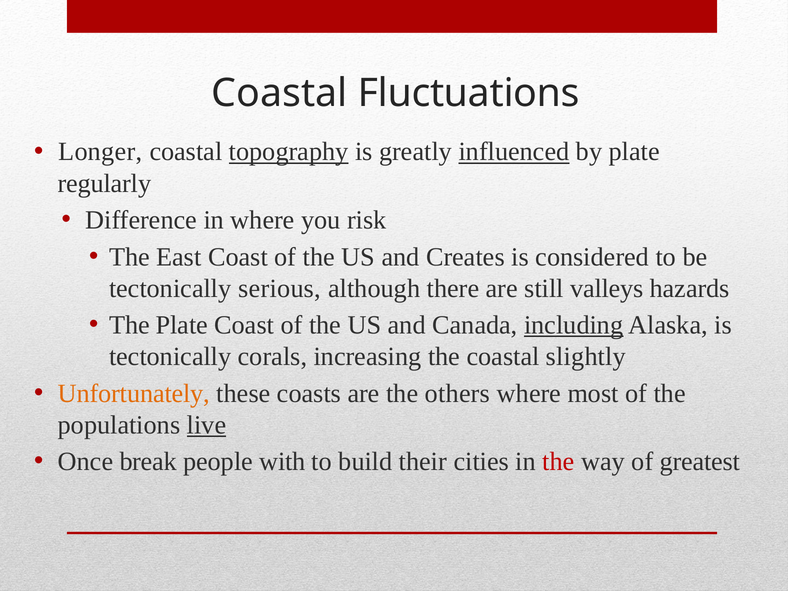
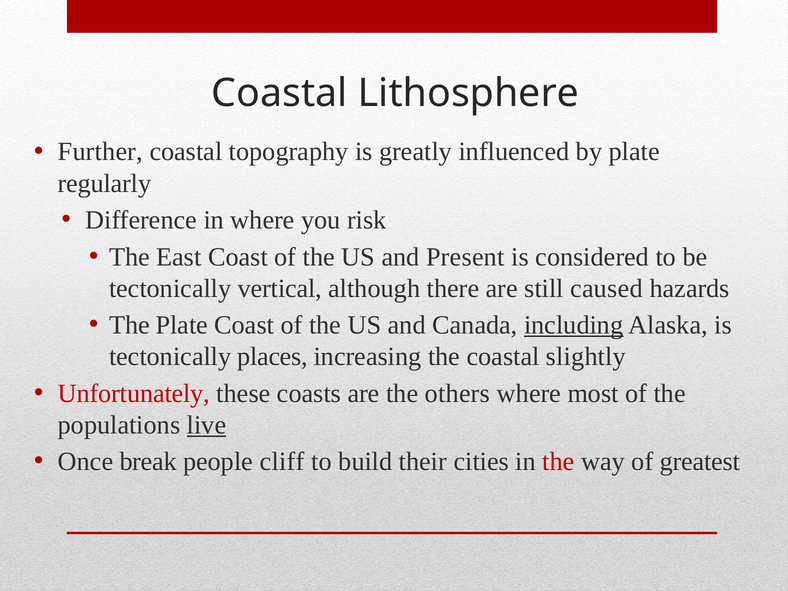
Fluctuations: Fluctuations -> Lithosphere
Longer: Longer -> Further
topography underline: present -> none
influenced underline: present -> none
Creates: Creates -> Present
serious: serious -> vertical
valleys: valleys -> caused
corals: corals -> places
Unfortunately colour: orange -> red
with: with -> cliff
